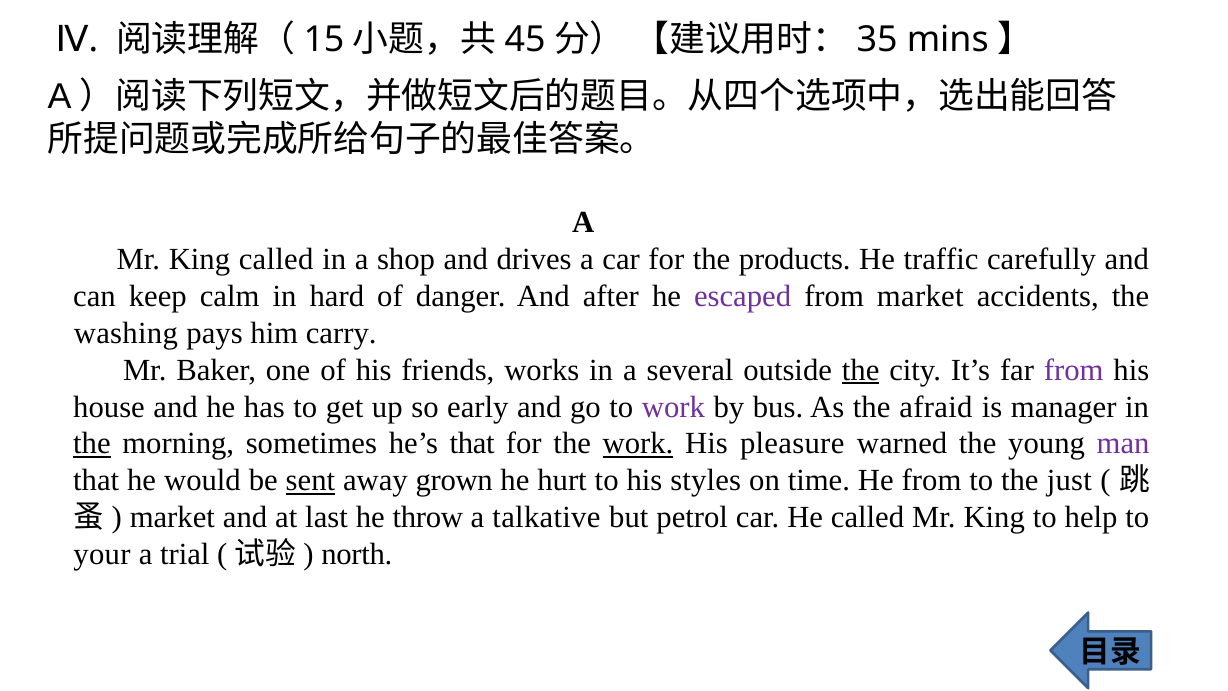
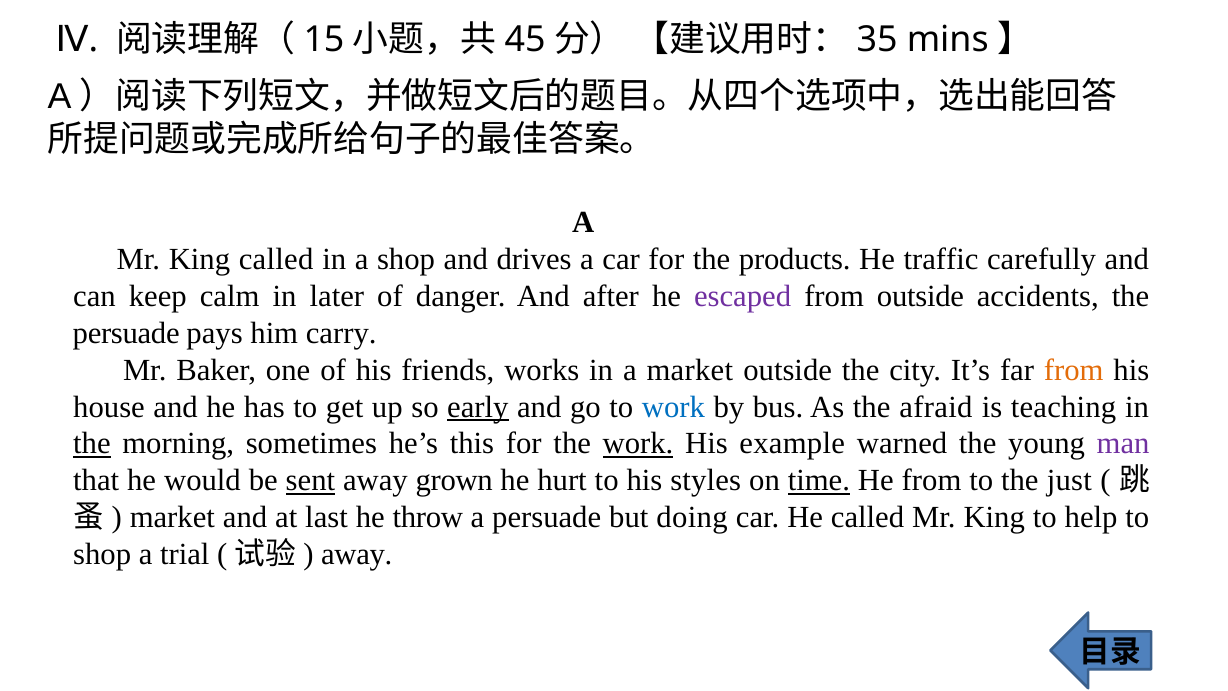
hard: hard -> later
from market: market -> outside
washing at (126, 333): washing -> persuade
a several: several -> market
the at (861, 370) underline: present -> none
from at (1074, 370) colour: purple -> orange
early underline: none -> present
work at (673, 407) colour: purple -> blue
manager: manager -> teaching
he’s that: that -> this
pleasure: pleasure -> example
time underline: none -> present
a talkative: talkative -> persuade
petrol: petrol -> doing
your at (102, 554): your -> shop
north at (357, 554): north -> away
